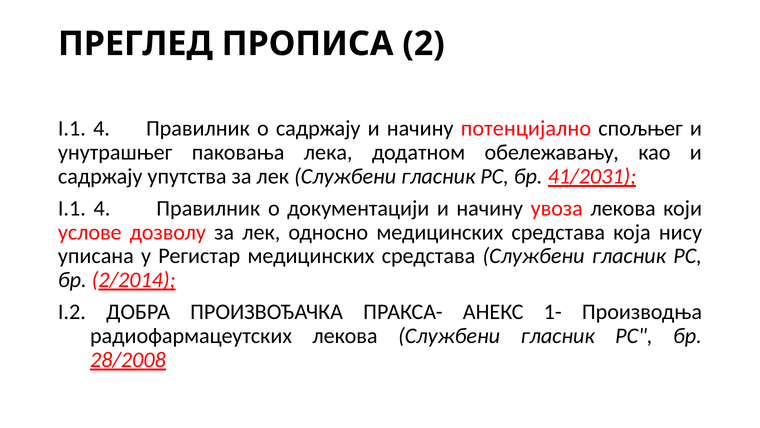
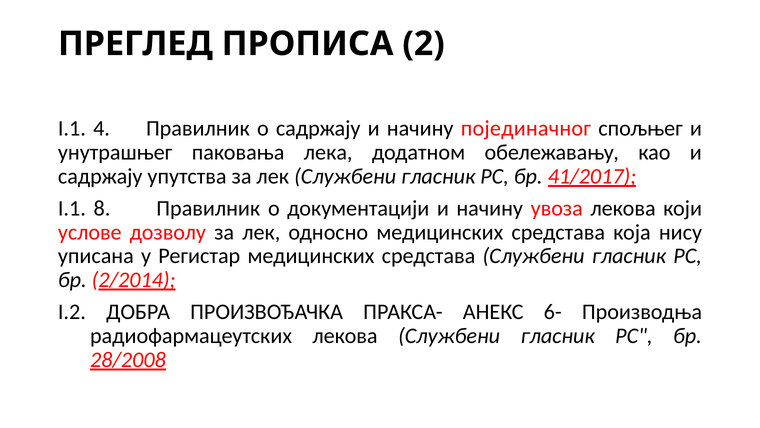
потенцијално: потенцијално -> појединачног
41/2031: 41/2031 -> 41/2017
4 at (102, 208): 4 -> 8
1-: 1- -> 6-
